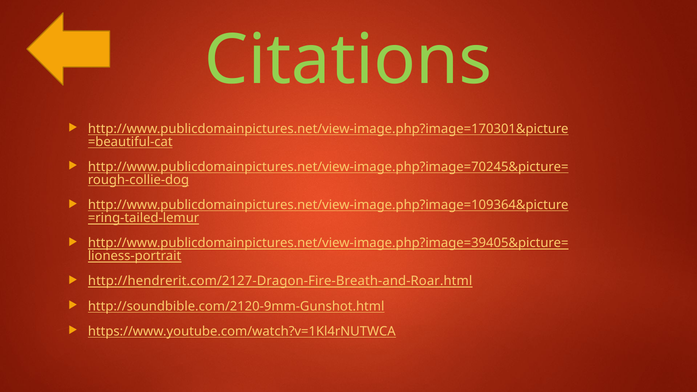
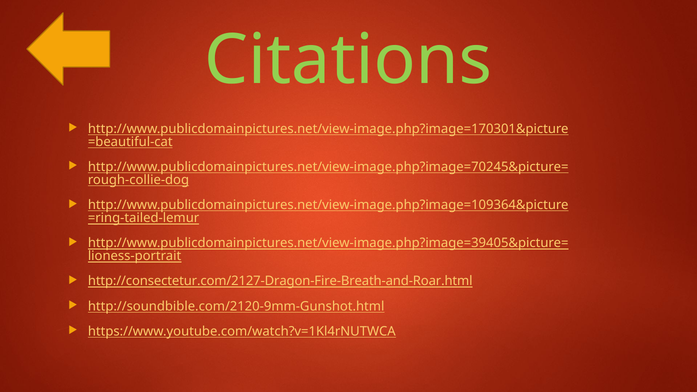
http://hendrerit.com/2127-Dragon-Fire-Breath-and-Roar.html: http://hendrerit.com/2127-Dragon-Fire-Breath-and-Roar.html -> http://consectetur.com/2127-Dragon-Fire-Breath-and-Roar.html
